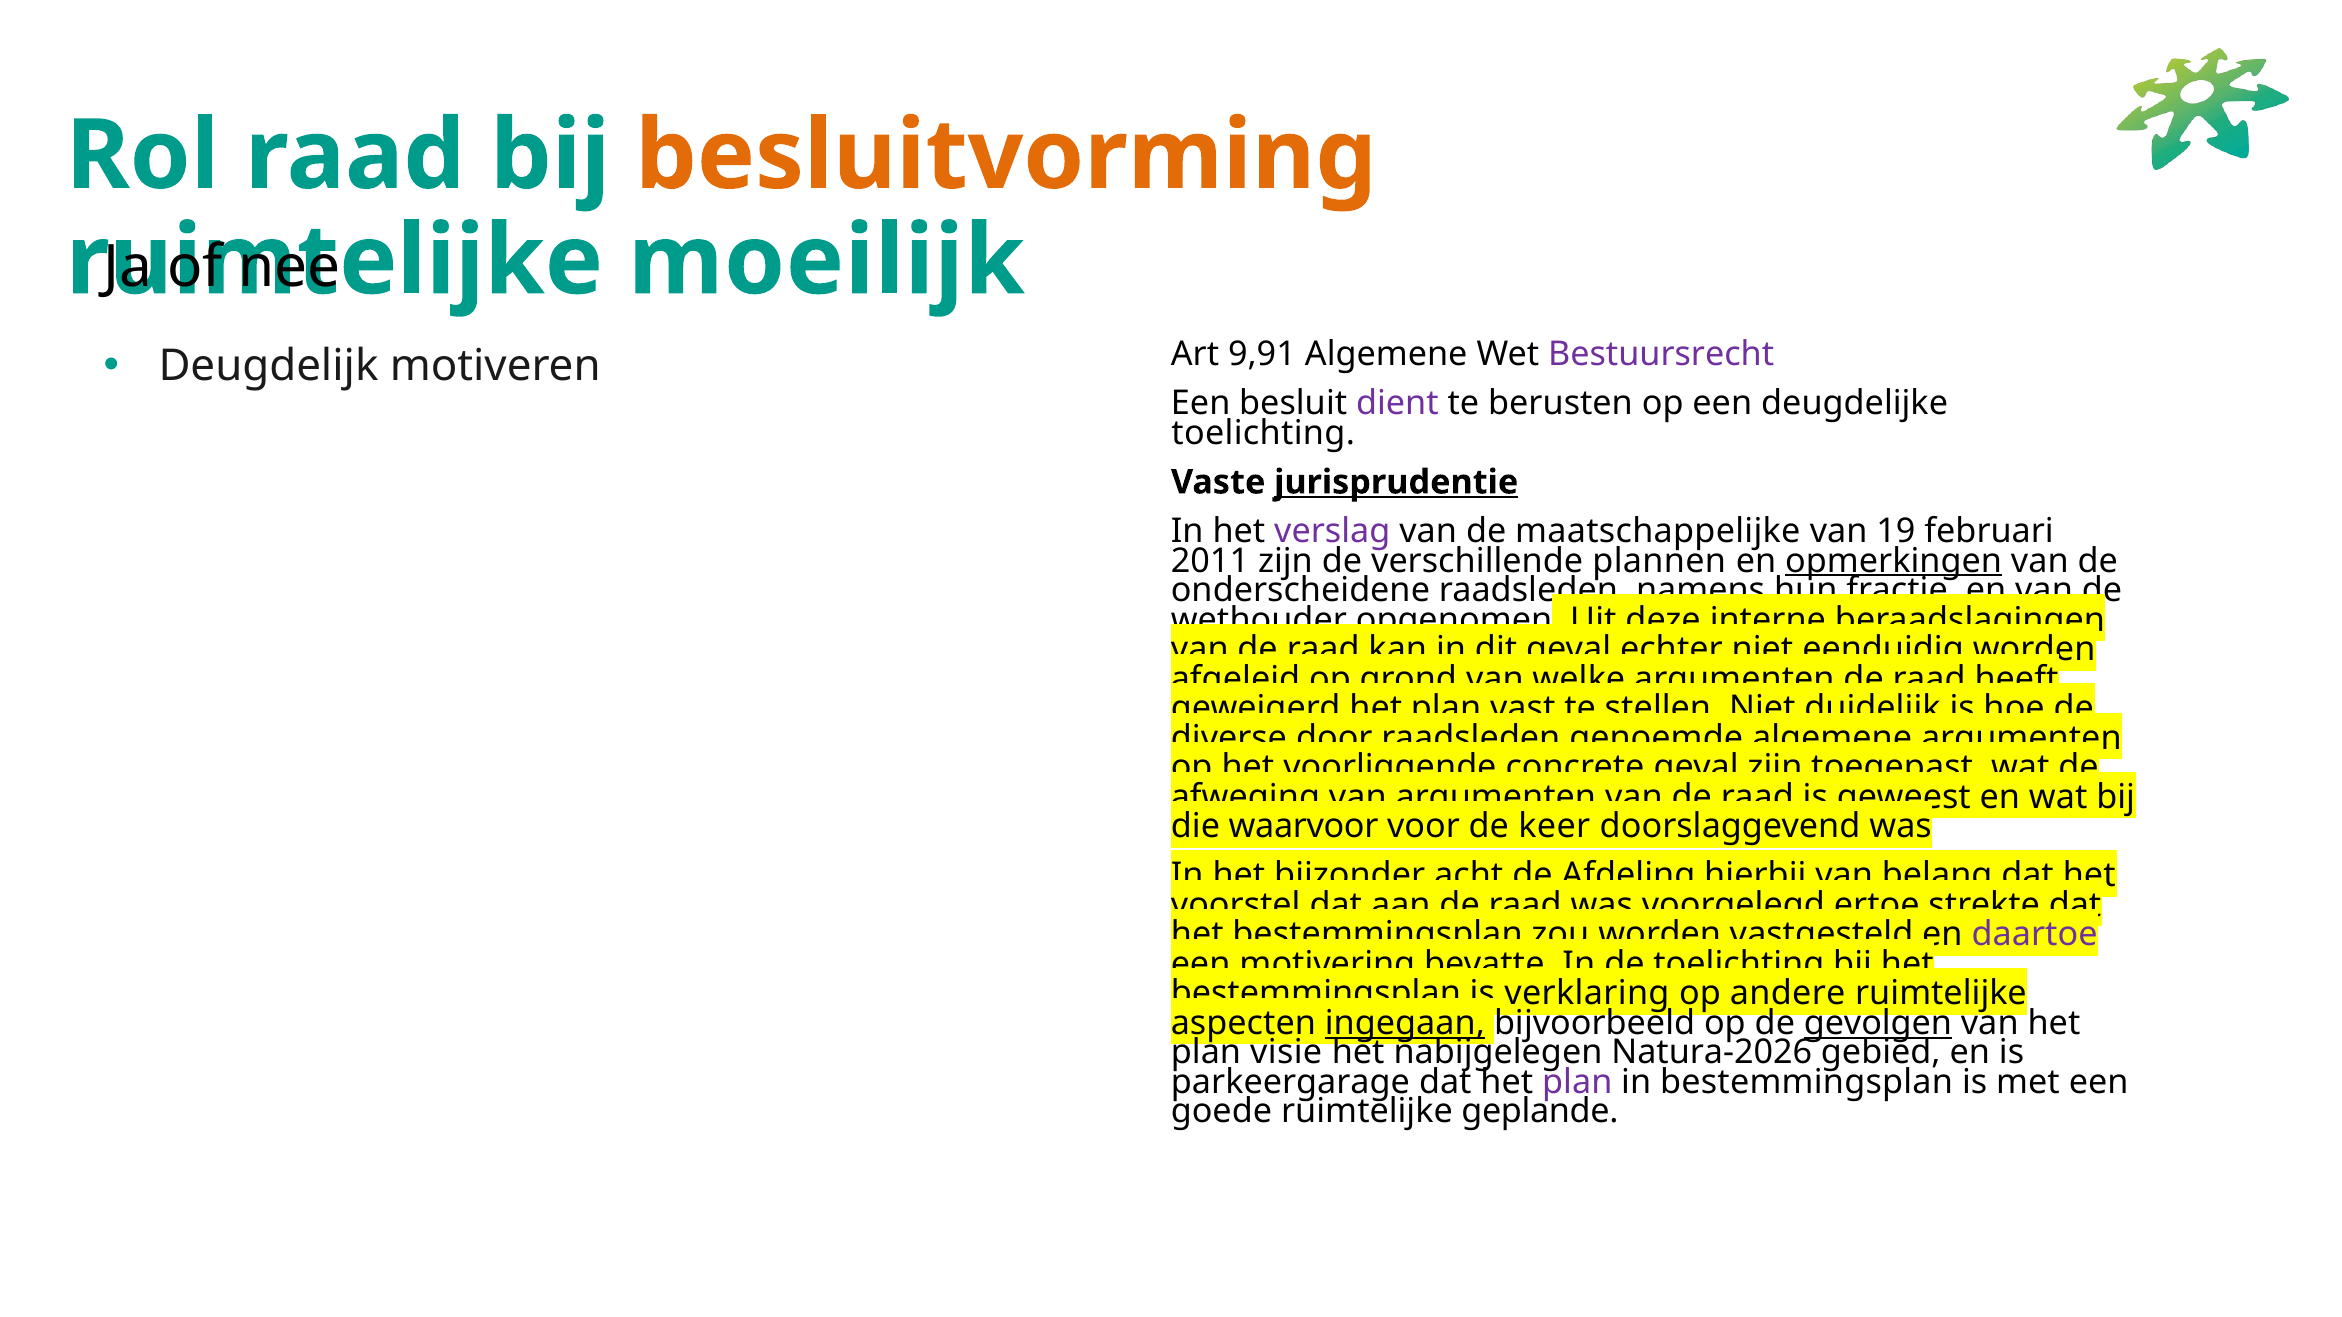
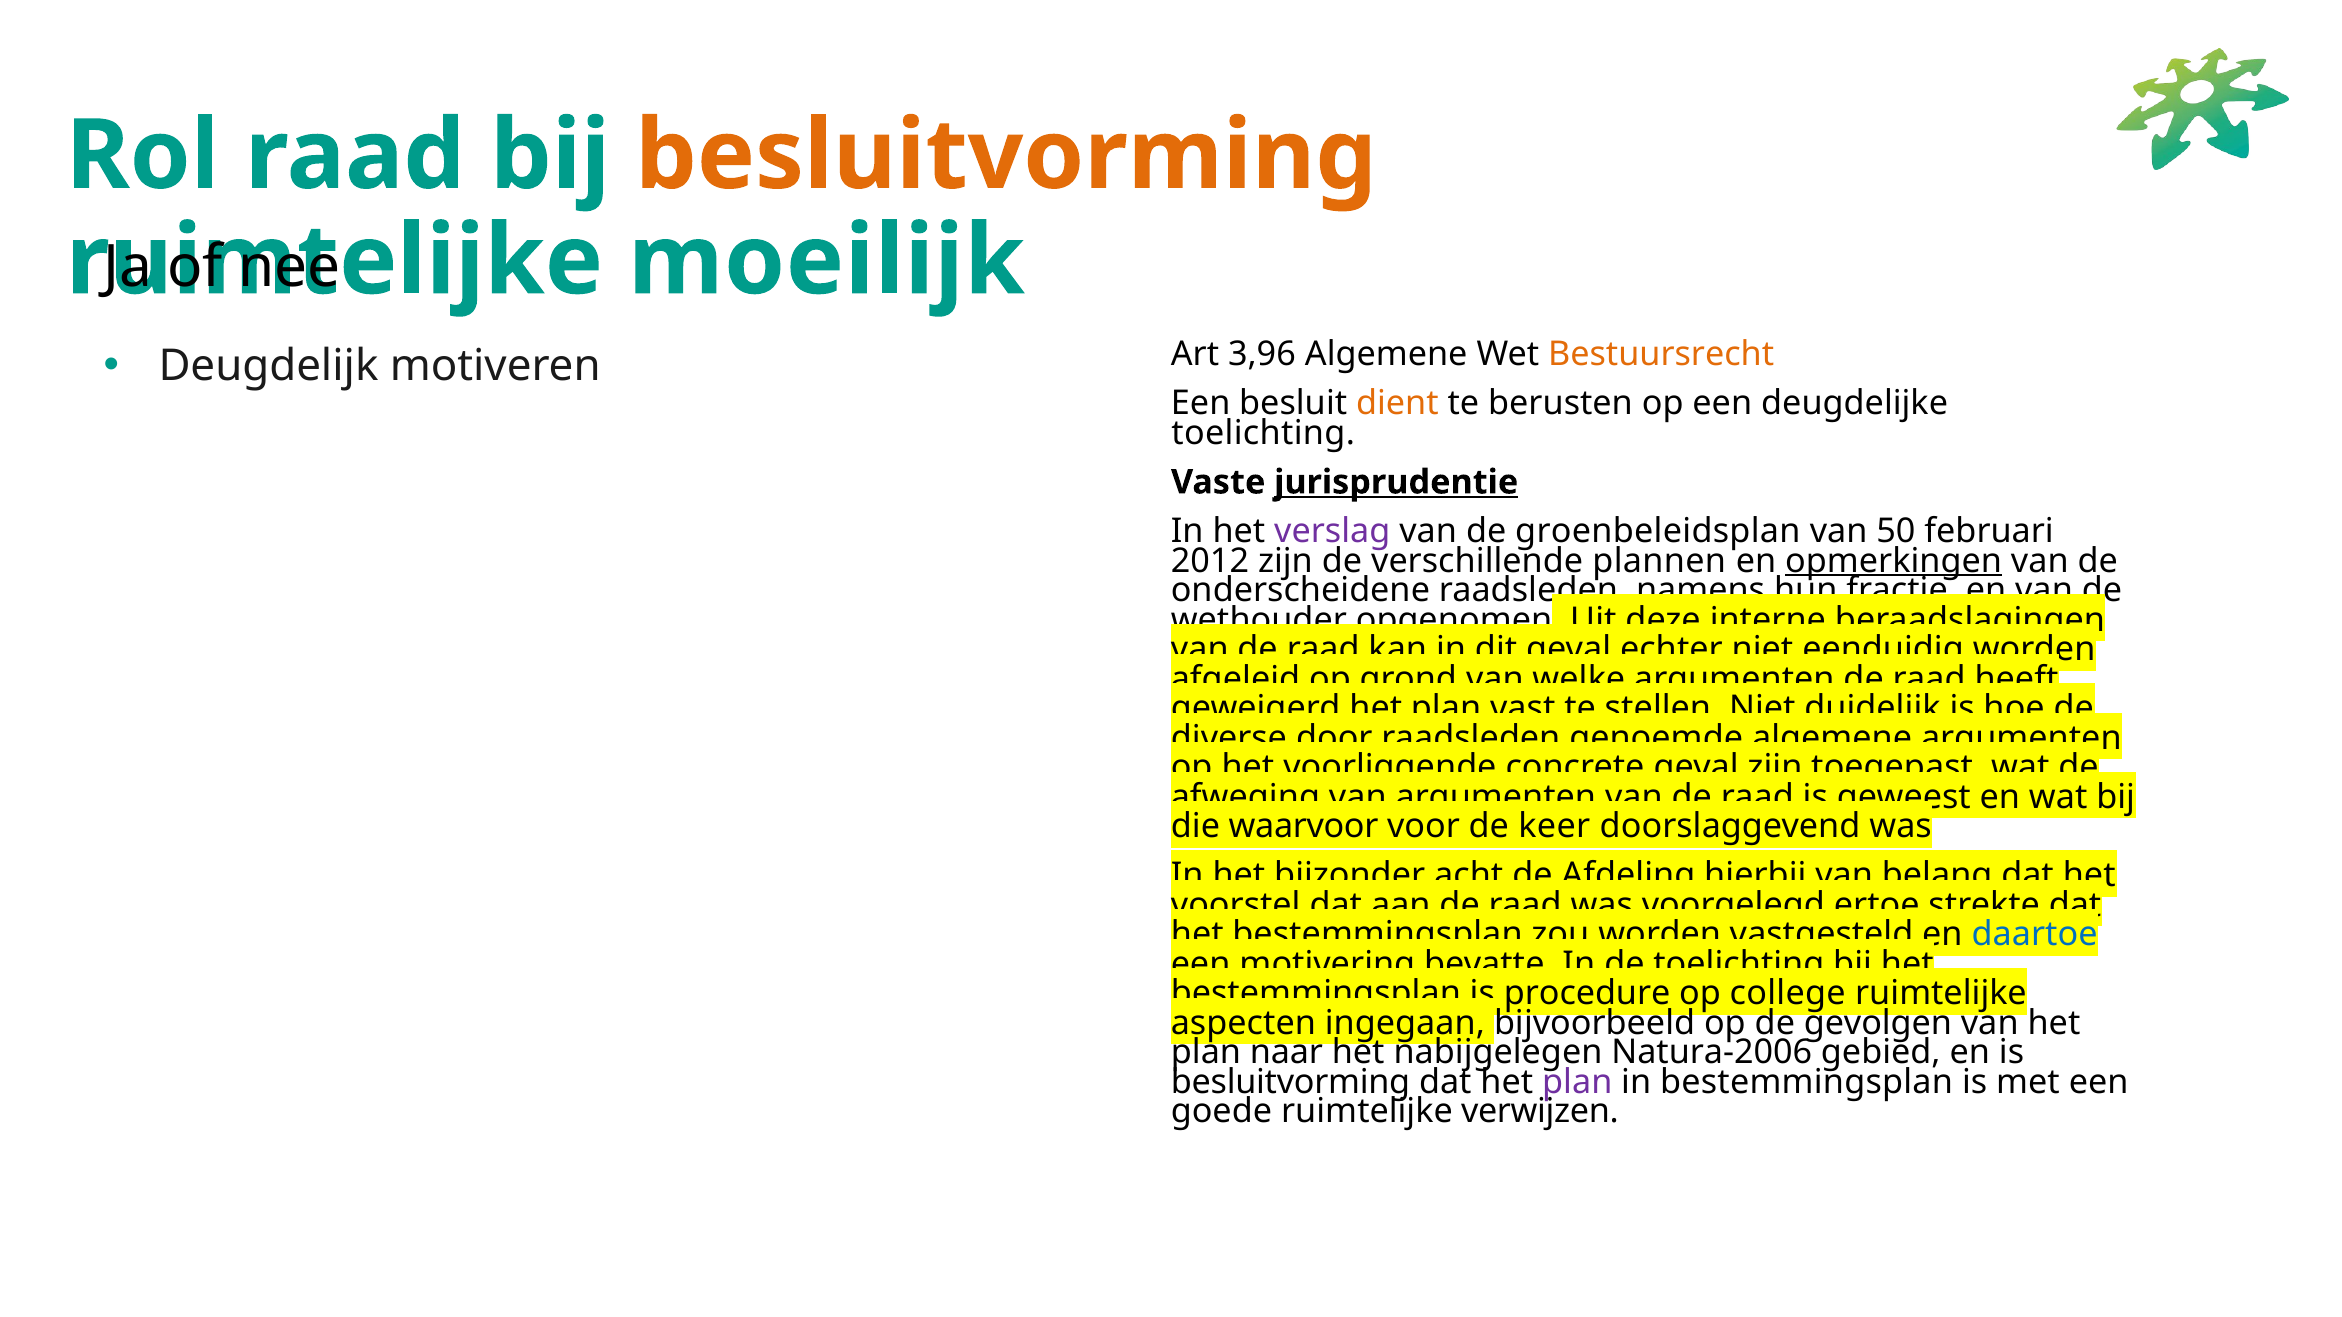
9,91: 9,91 -> 3,96
Bestuursrecht colour: purple -> orange
dient colour: purple -> orange
maatschappelijke: maatschappelijke -> groenbeleidsplan
19: 19 -> 50
2011: 2011 -> 2012
daartoe colour: purple -> blue
verklaring: verklaring -> procedure
andere: andere -> college
ingegaan underline: present -> none
gevolgen underline: present -> none
visie: visie -> naar
Natura-2026: Natura-2026 -> Natura-2006
parkeergarage at (1290, 1082): parkeergarage -> besluitvorming
geplande: geplande -> verwijzen
